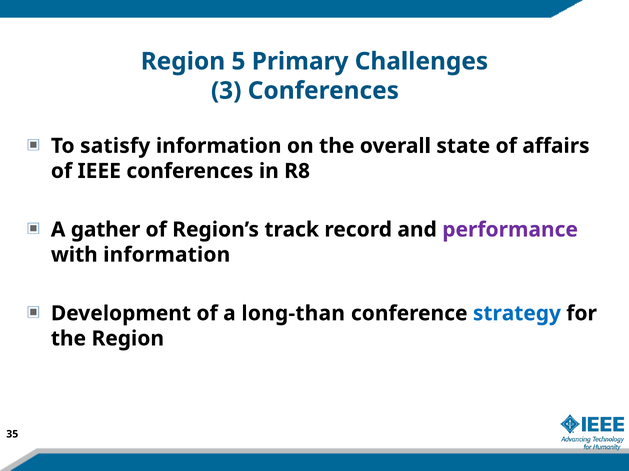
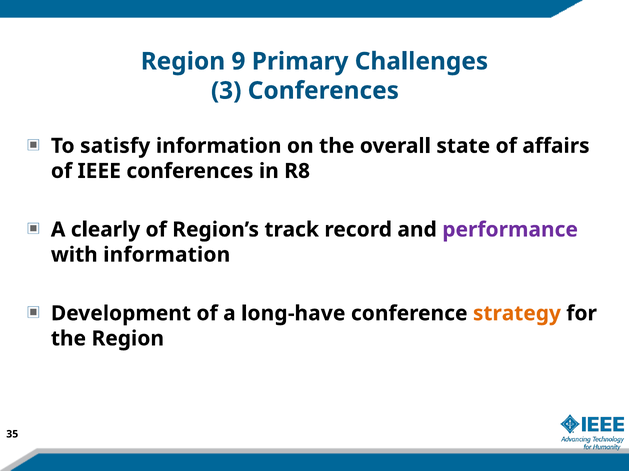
5: 5 -> 9
gather: gather -> clearly
long-than: long-than -> long-have
strategy colour: blue -> orange
